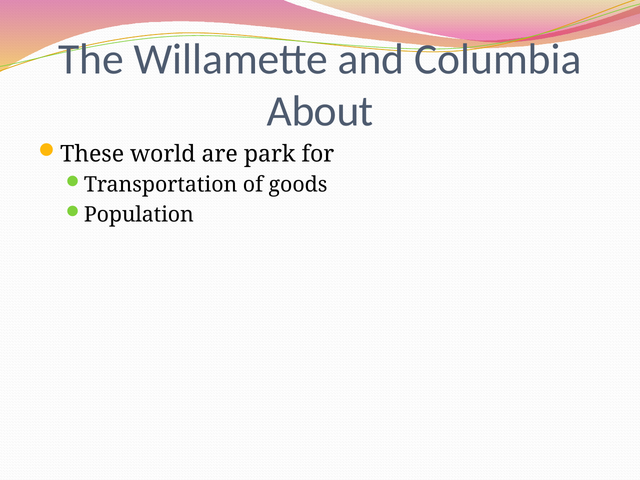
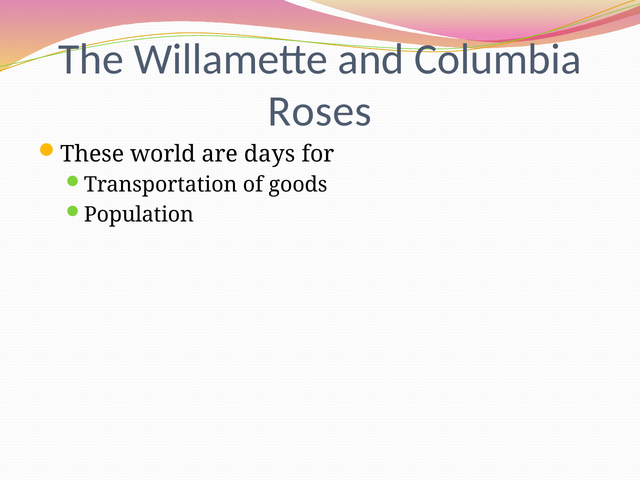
About: About -> Roses
park: park -> days
